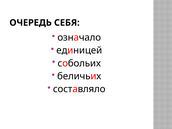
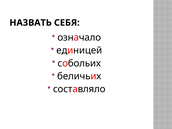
ОЧЕРЕДЬ: ОЧЕРЕДЬ -> НАЗВАТЬ
